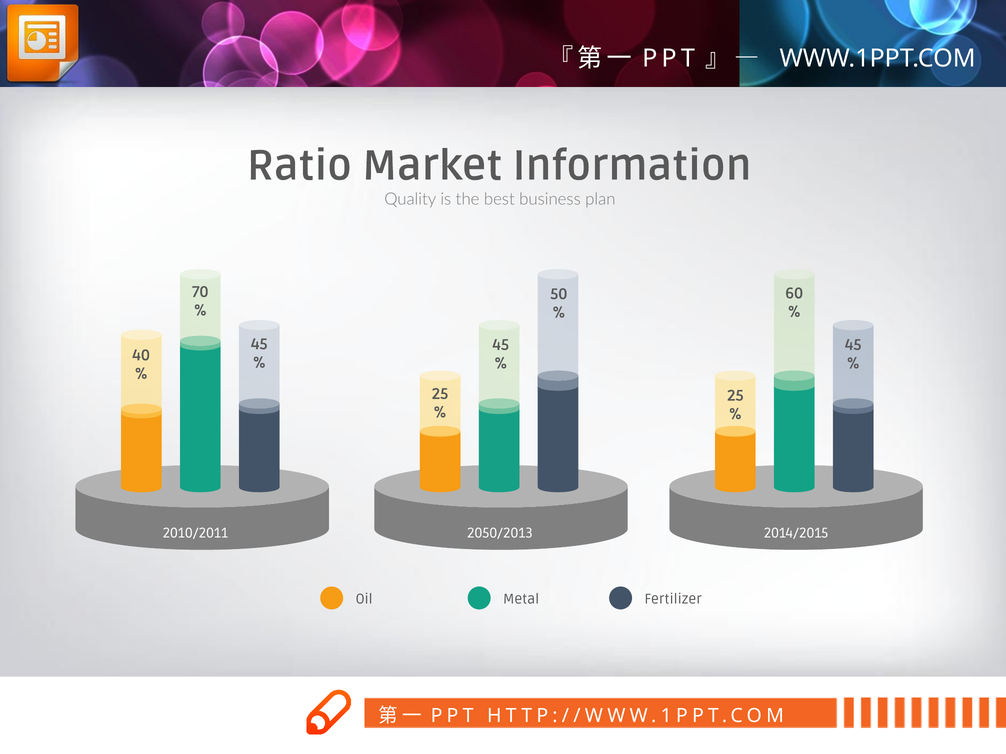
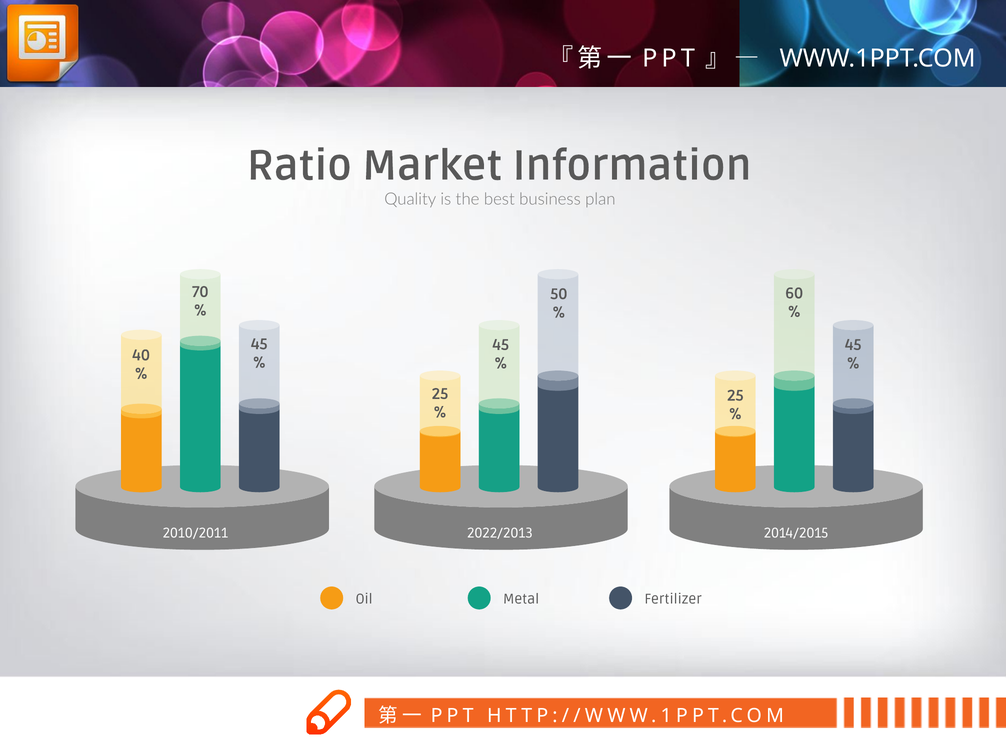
2050/2013: 2050/2013 -> 2022/2013
